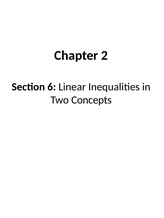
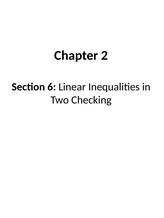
Concepts: Concepts -> Checking
